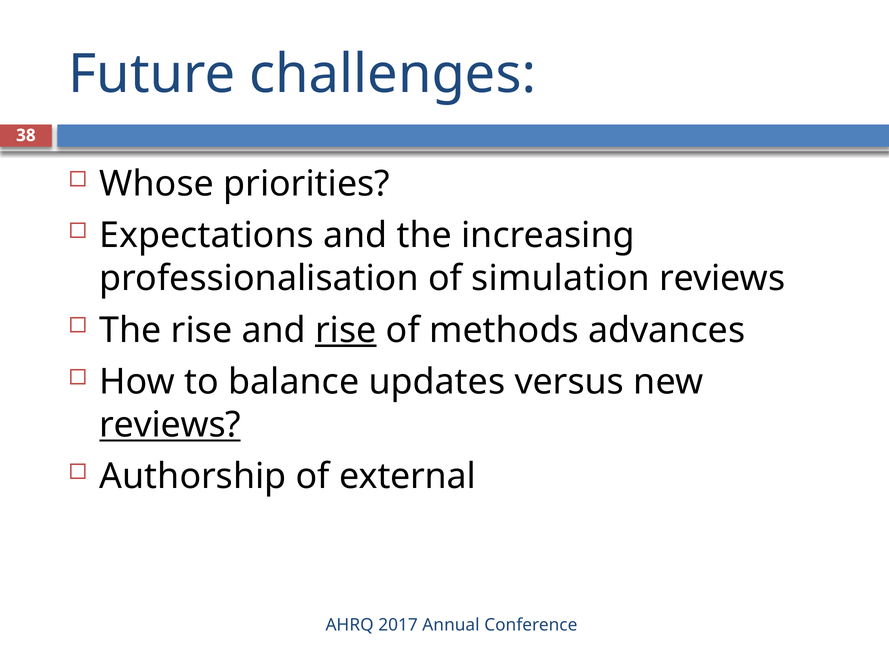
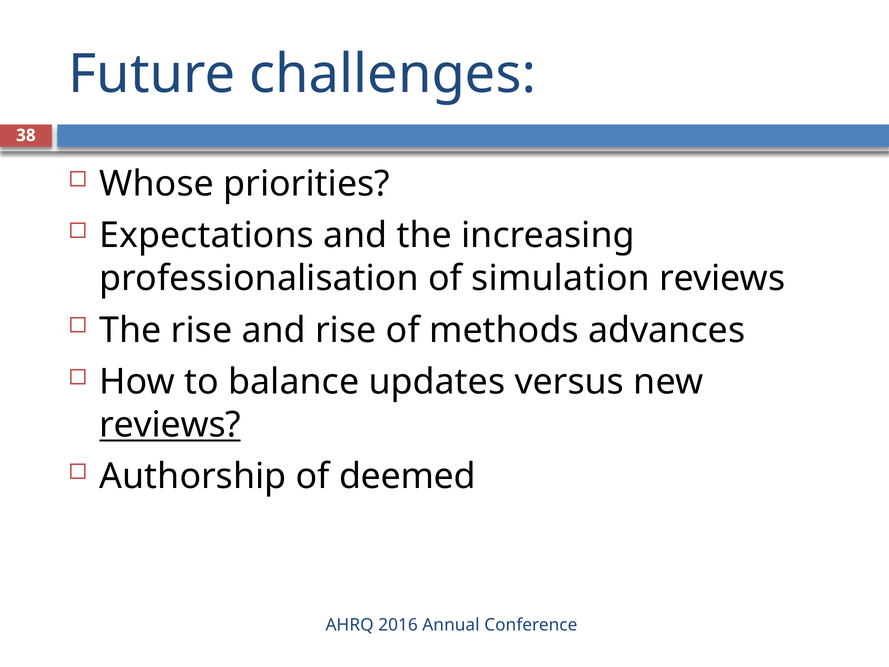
rise at (346, 330) underline: present -> none
external: external -> deemed
2017: 2017 -> 2016
